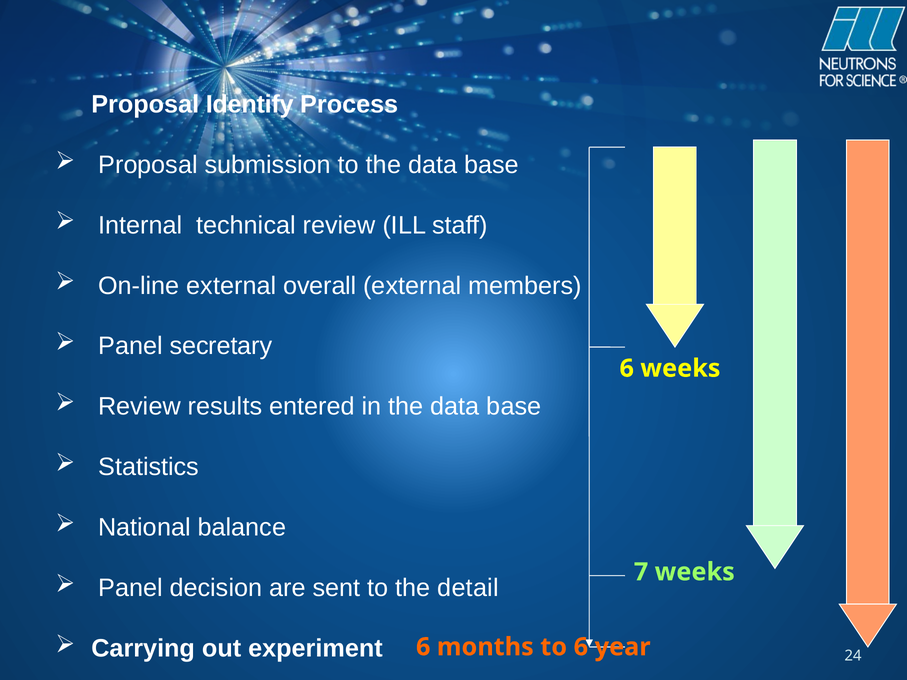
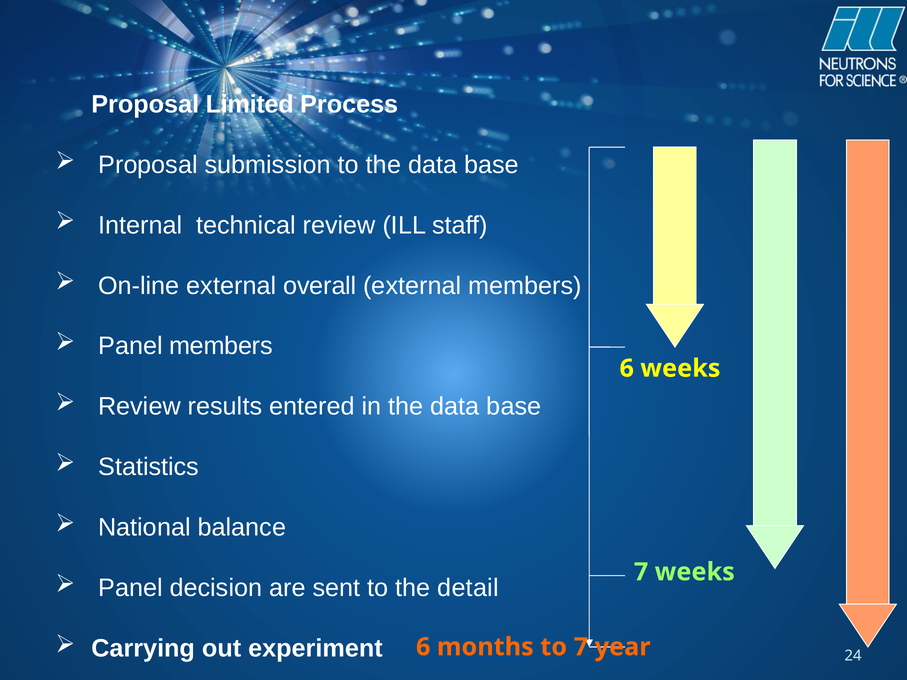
Identify: Identify -> Limited
Panel secretary: secretary -> members
to 6: 6 -> 7
